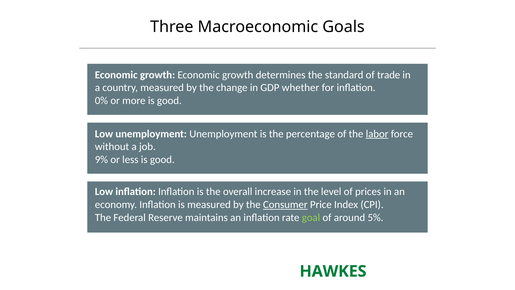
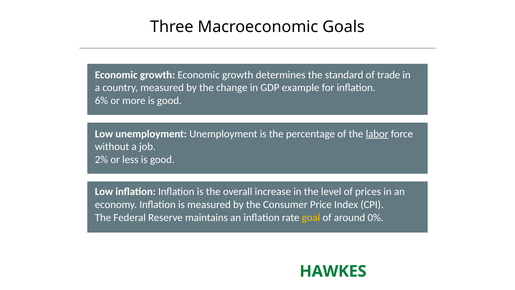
whether: whether -> example
0%: 0% -> 6%
9%: 9% -> 2%
Consumer underline: present -> none
goal colour: light green -> yellow
5%: 5% -> 0%
